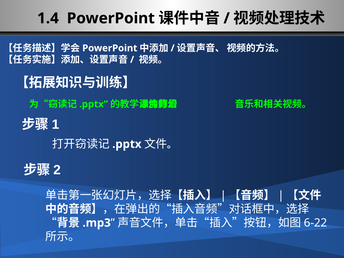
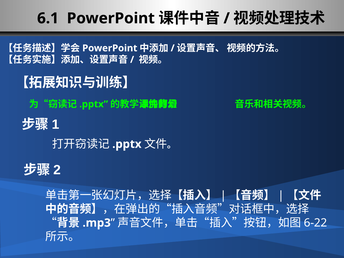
1.4: 1.4 -> 6.1
